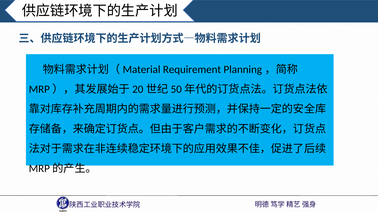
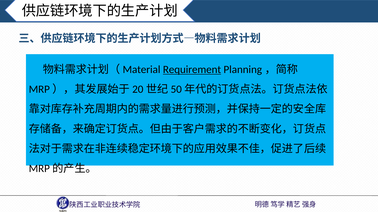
Requirement underline: none -> present
